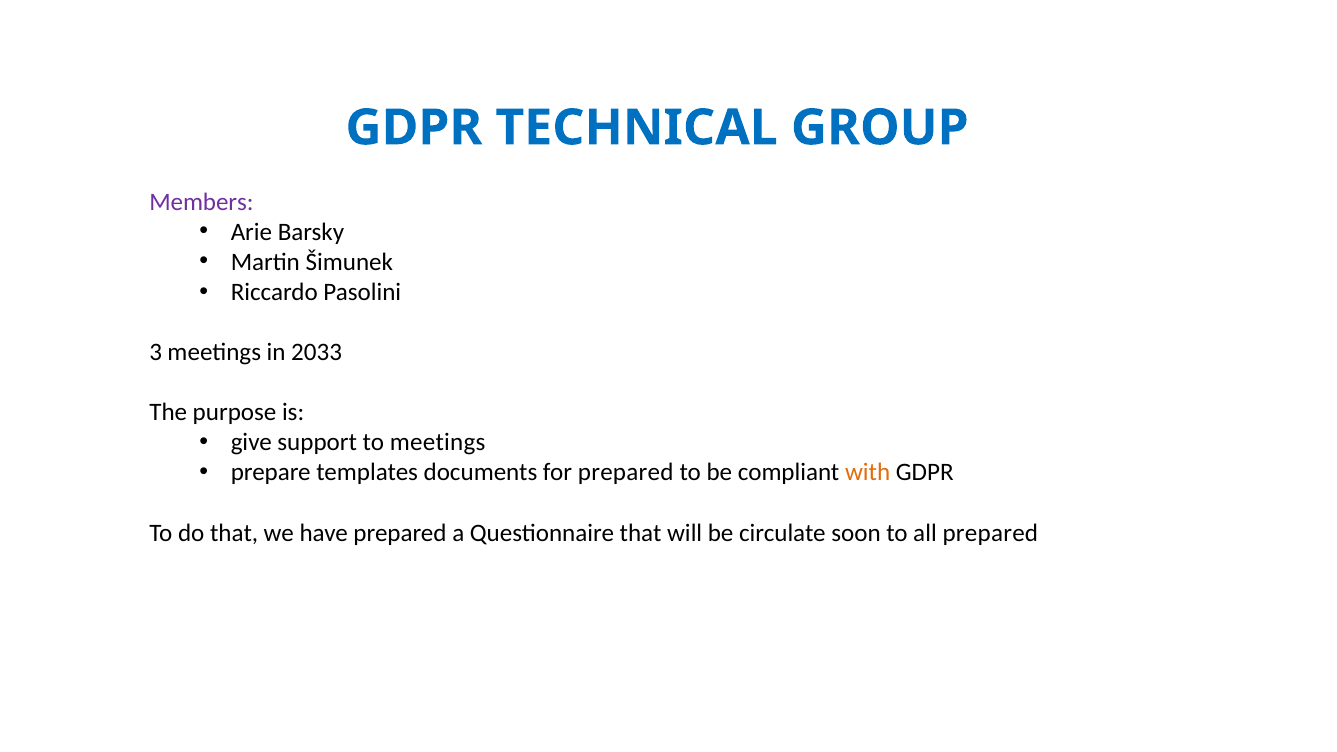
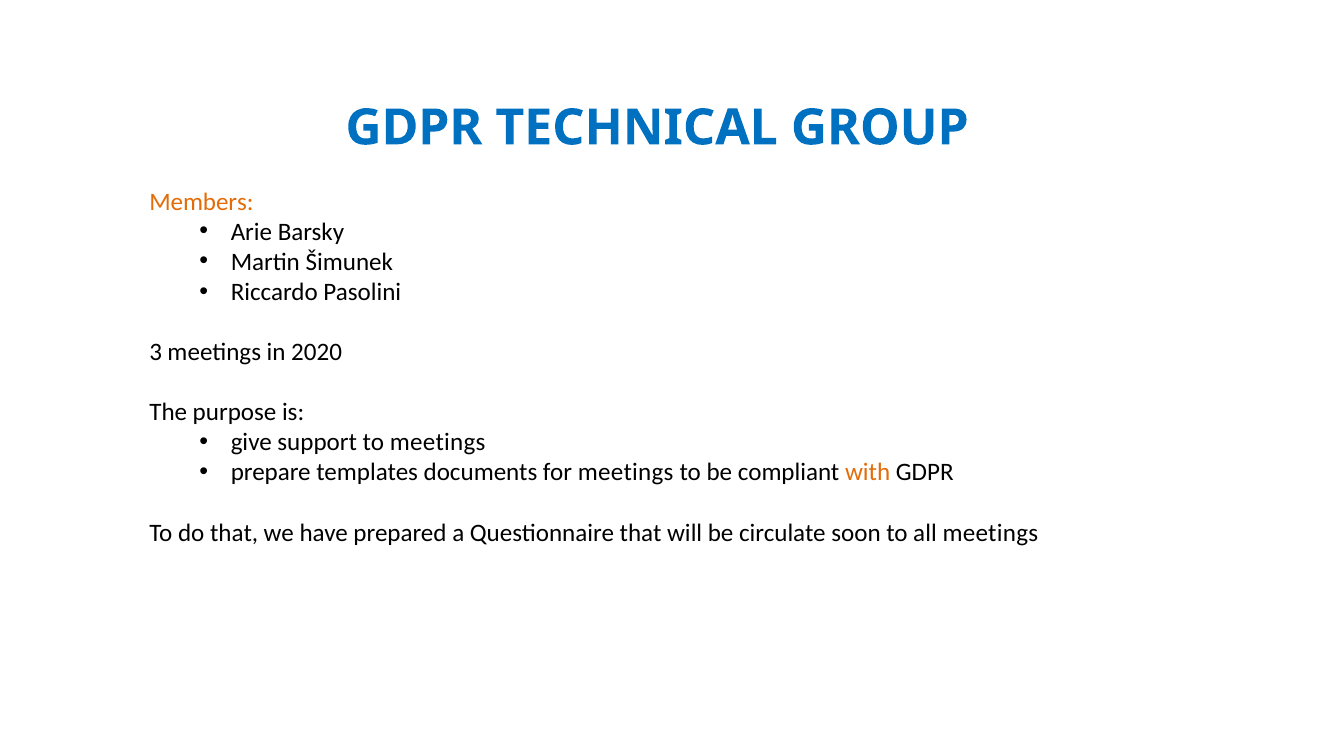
Members colour: purple -> orange
2033: 2033 -> 2020
for prepared: prepared -> meetings
all prepared: prepared -> meetings
